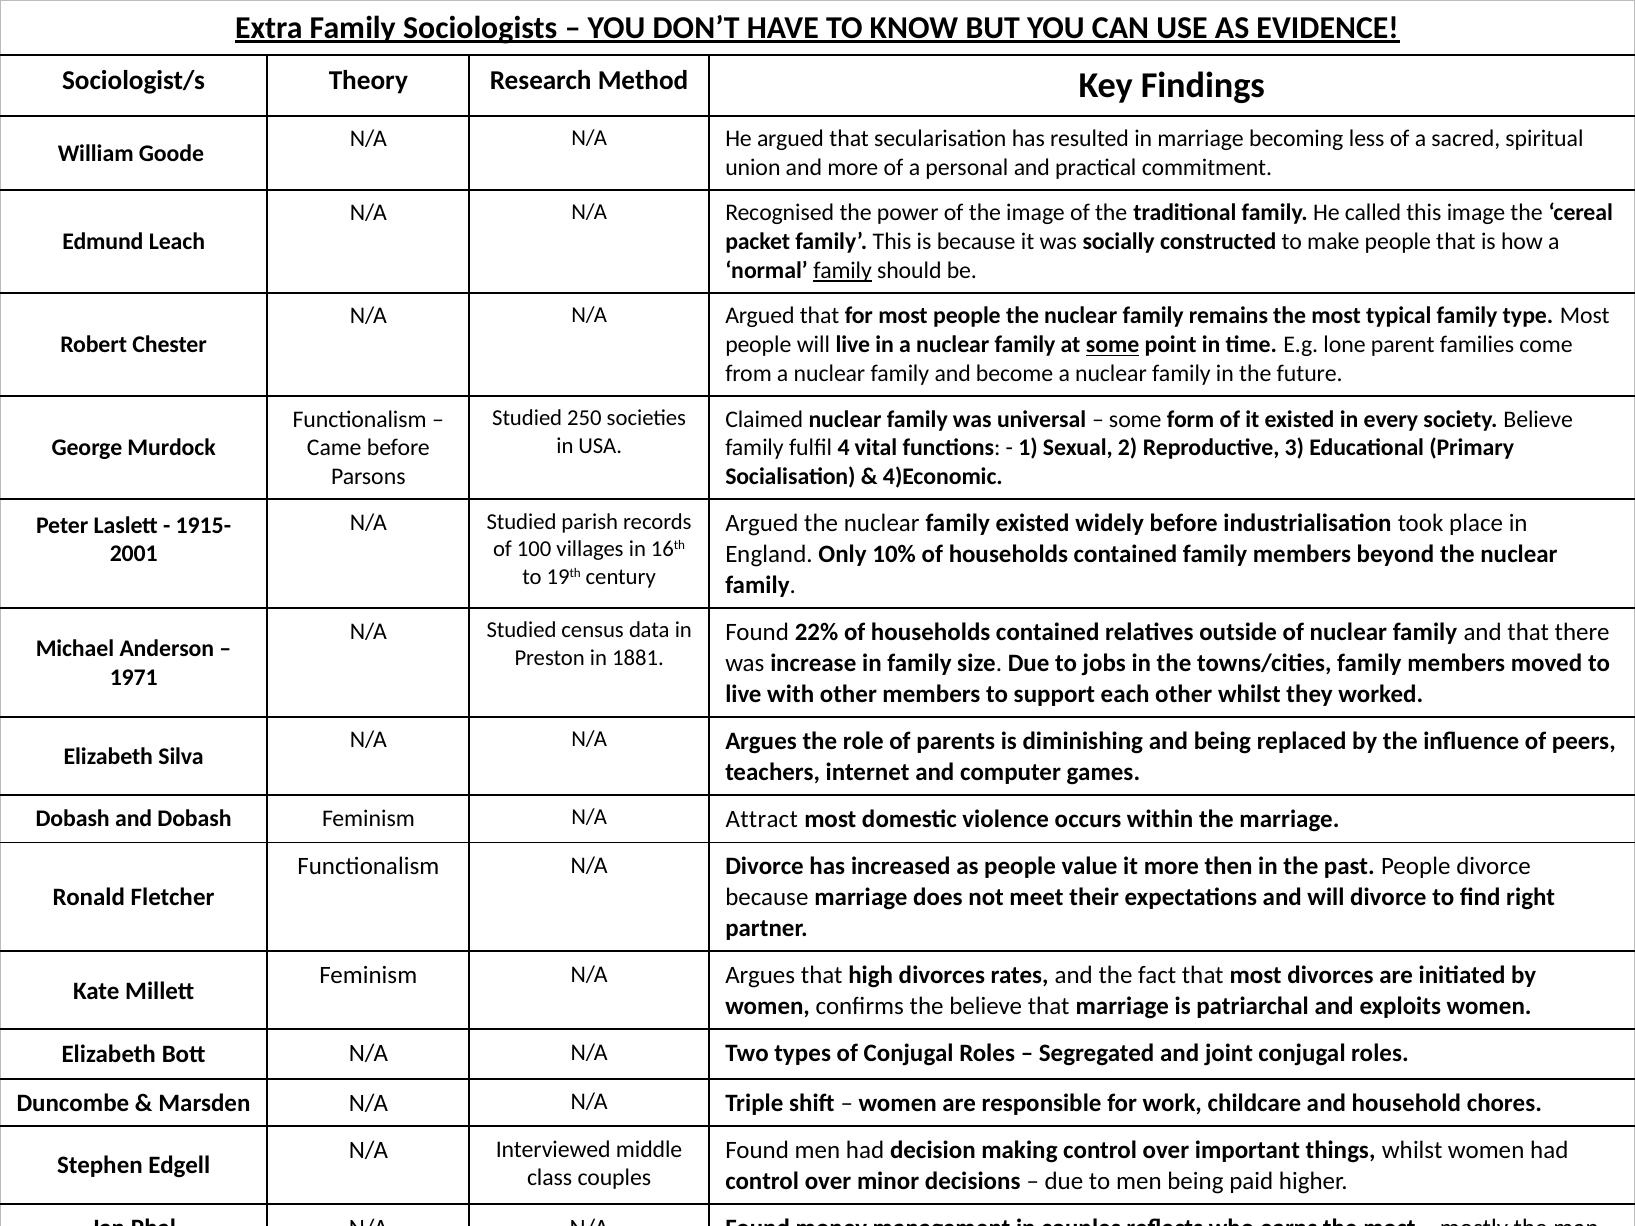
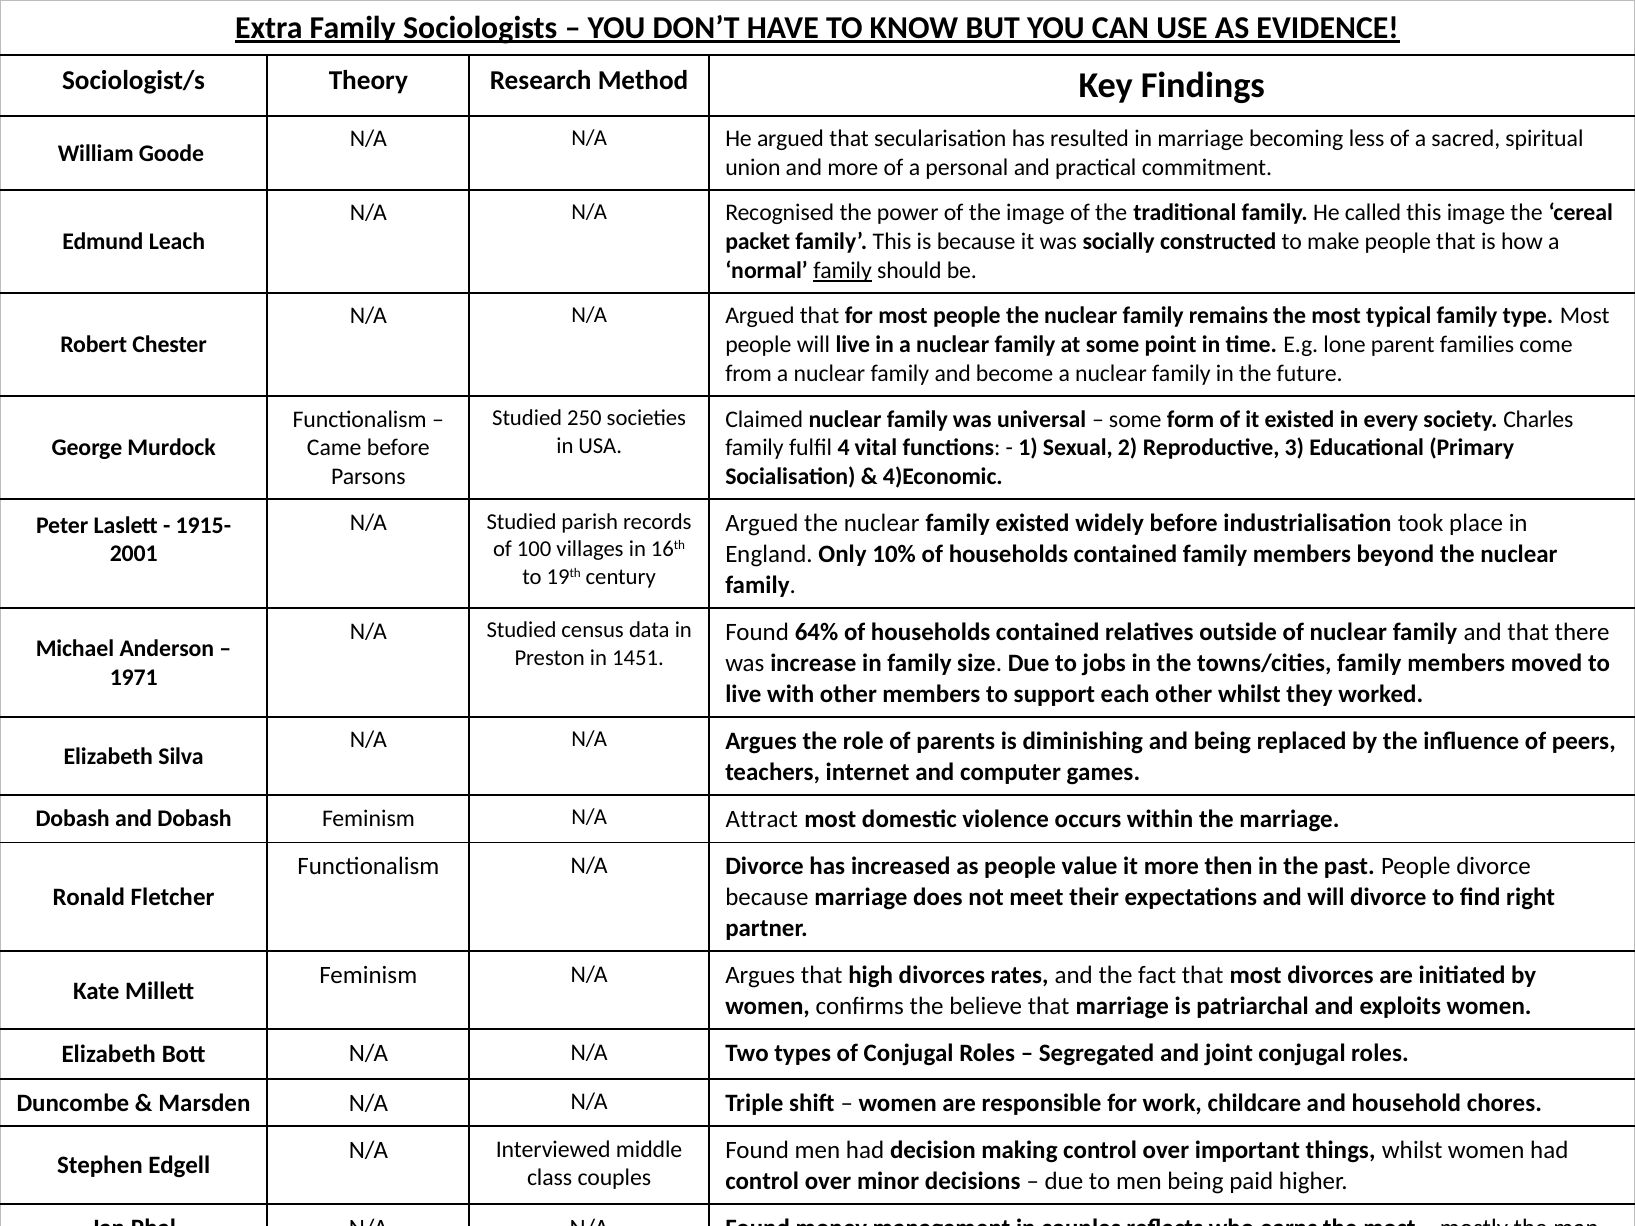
some at (1113, 345) underline: present -> none
society Believe: Believe -> Charles
22%: 22% -> 64%
1881: 1881 -> 1451
